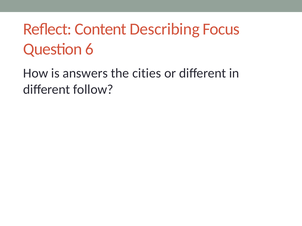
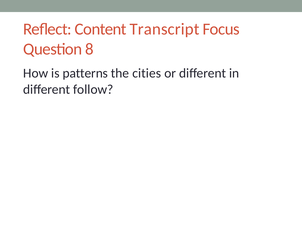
Describing: Describing -> Transcript
6: 6 -> 8
answers: answers -> patterns
